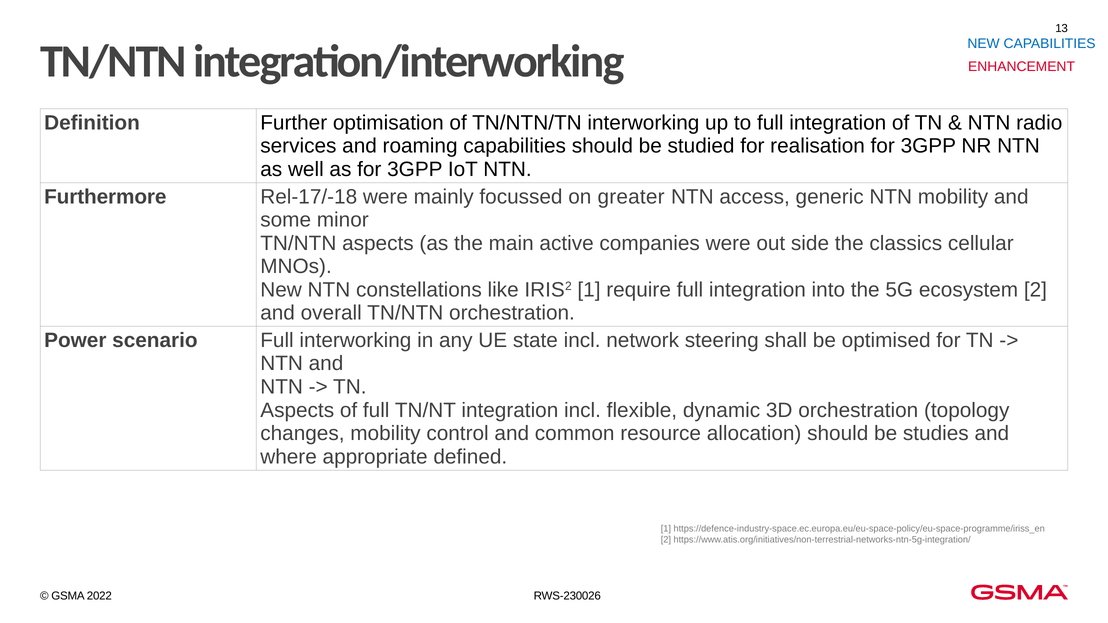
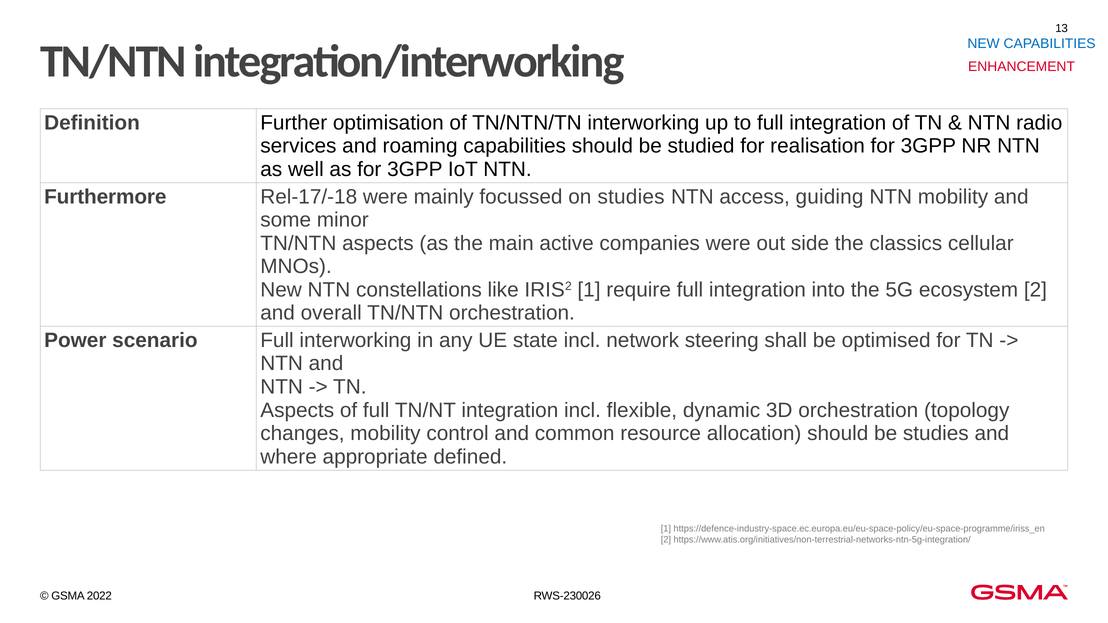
on greater: greater -> studies
generic: generic -> guiding
